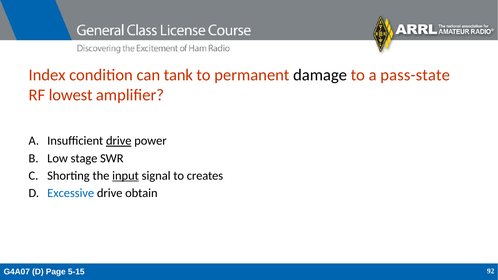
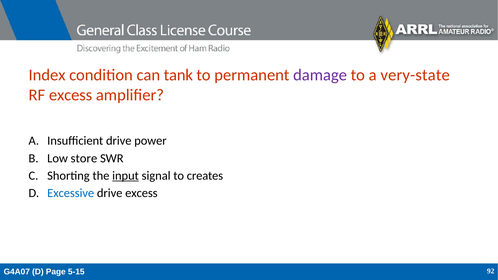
damage colour: black -> purple
pass-state: pass-state -> very-state
RF lowest: lowest -> excess
drive at (119, 141) underline: present -> none
stage: stage -> store
drive obtain: obtain -> excess
